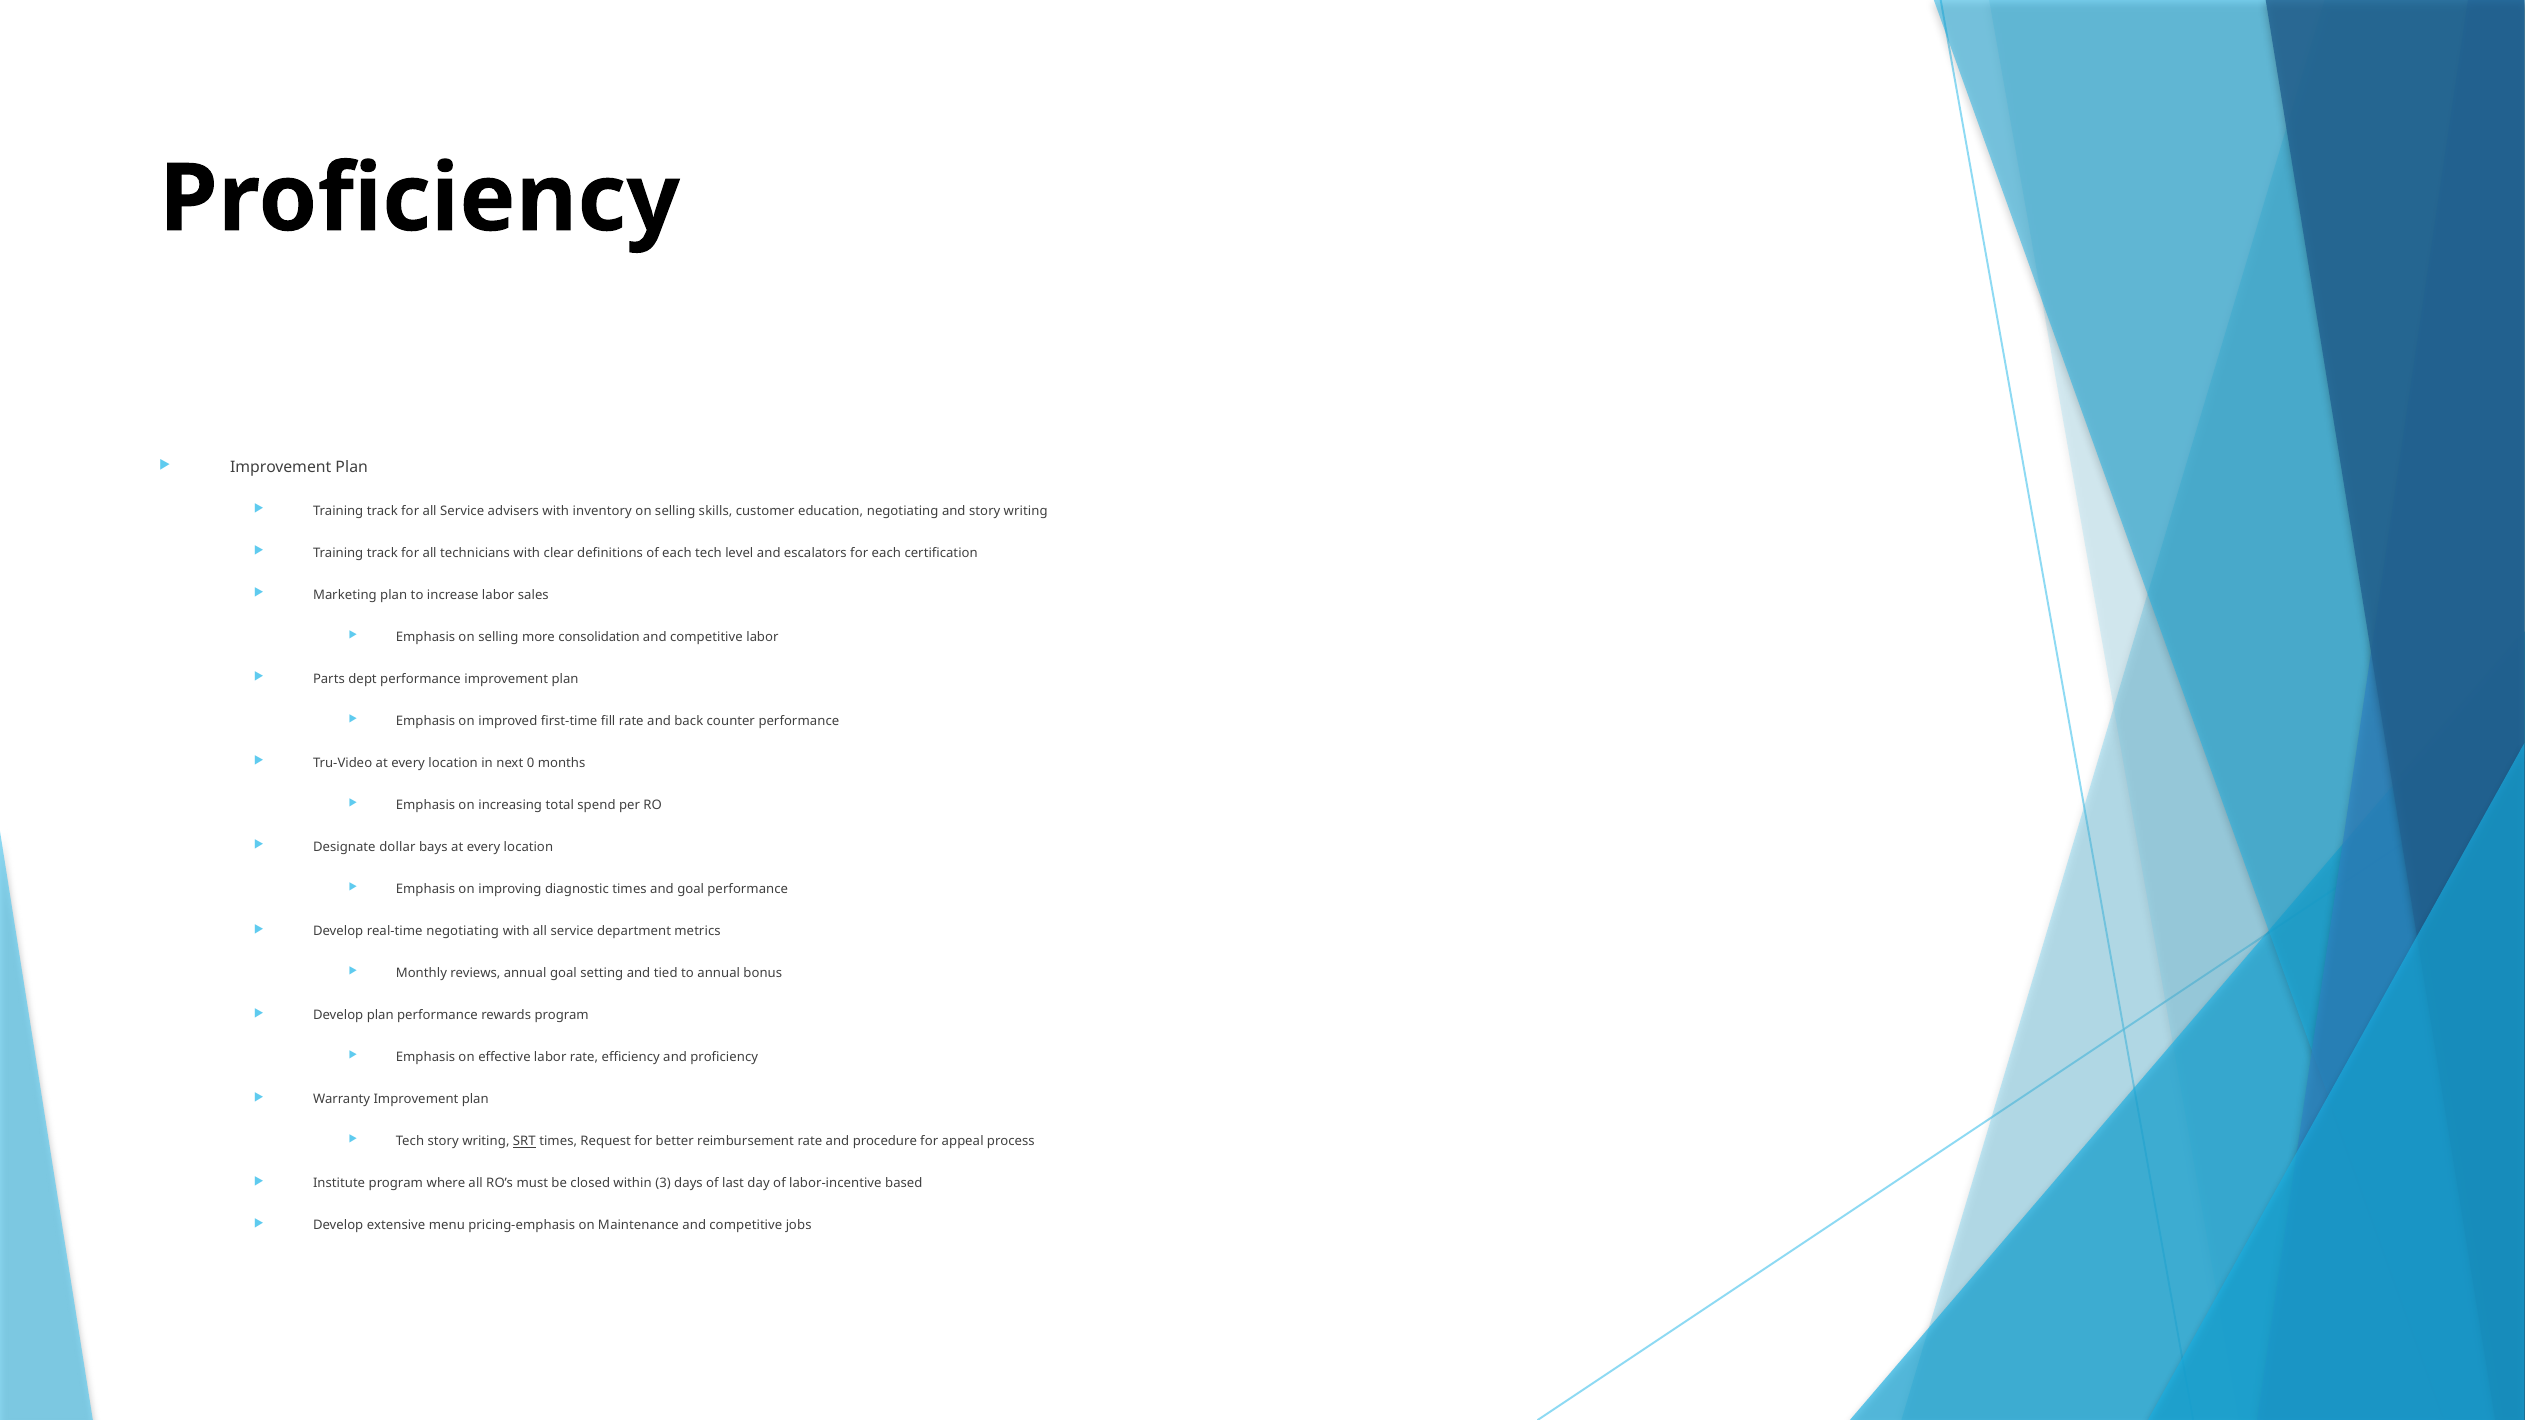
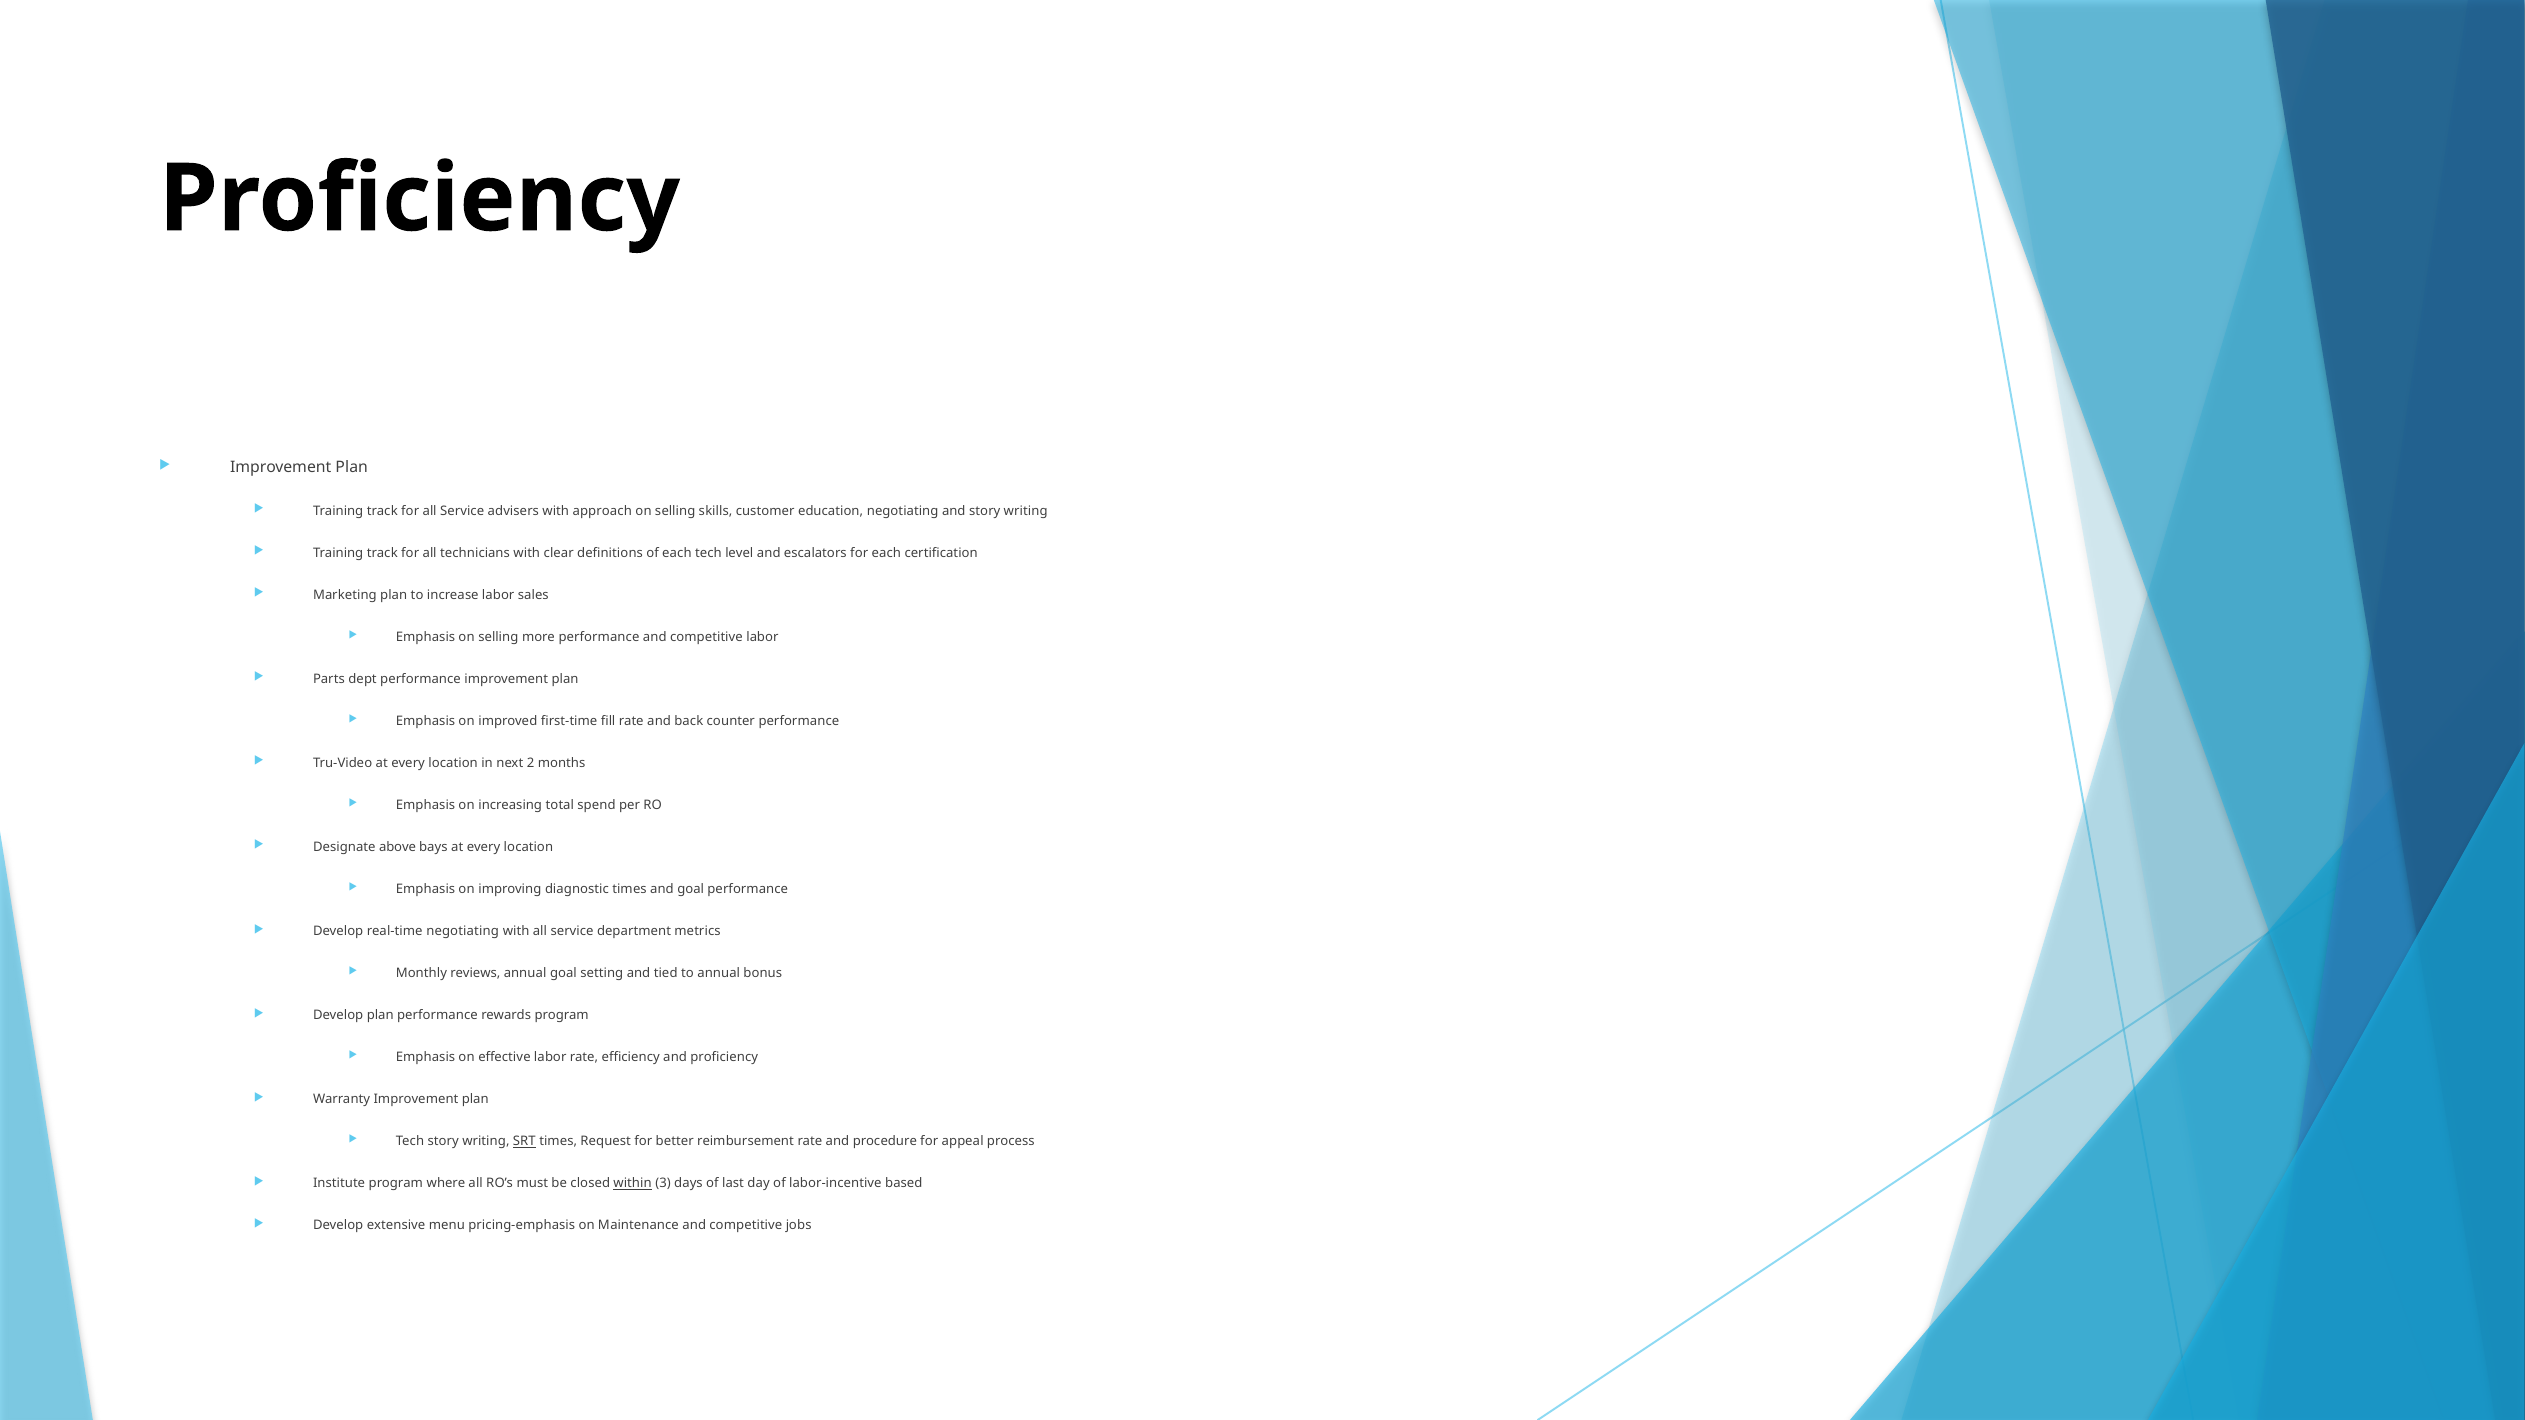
inventory: inventory -> approach
more consolidation: consolidation -> performance
0: 0 -> 2
dollar: dollar -> above
within underline: none -> present
